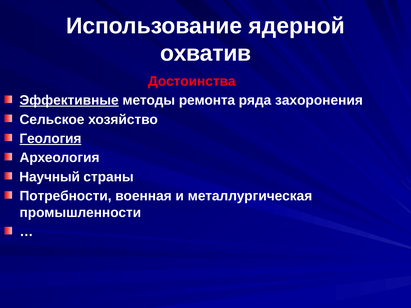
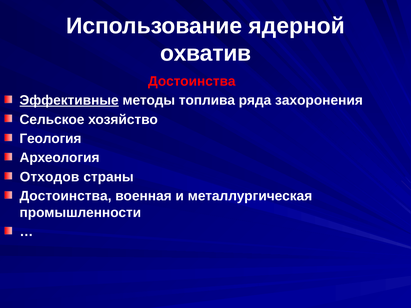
ремонта: ремонта -> топлива
Геология underline: present -> none
Научный: Научный -> Отходов
Потребности at (66, 196): Потребности -> Достоинства
